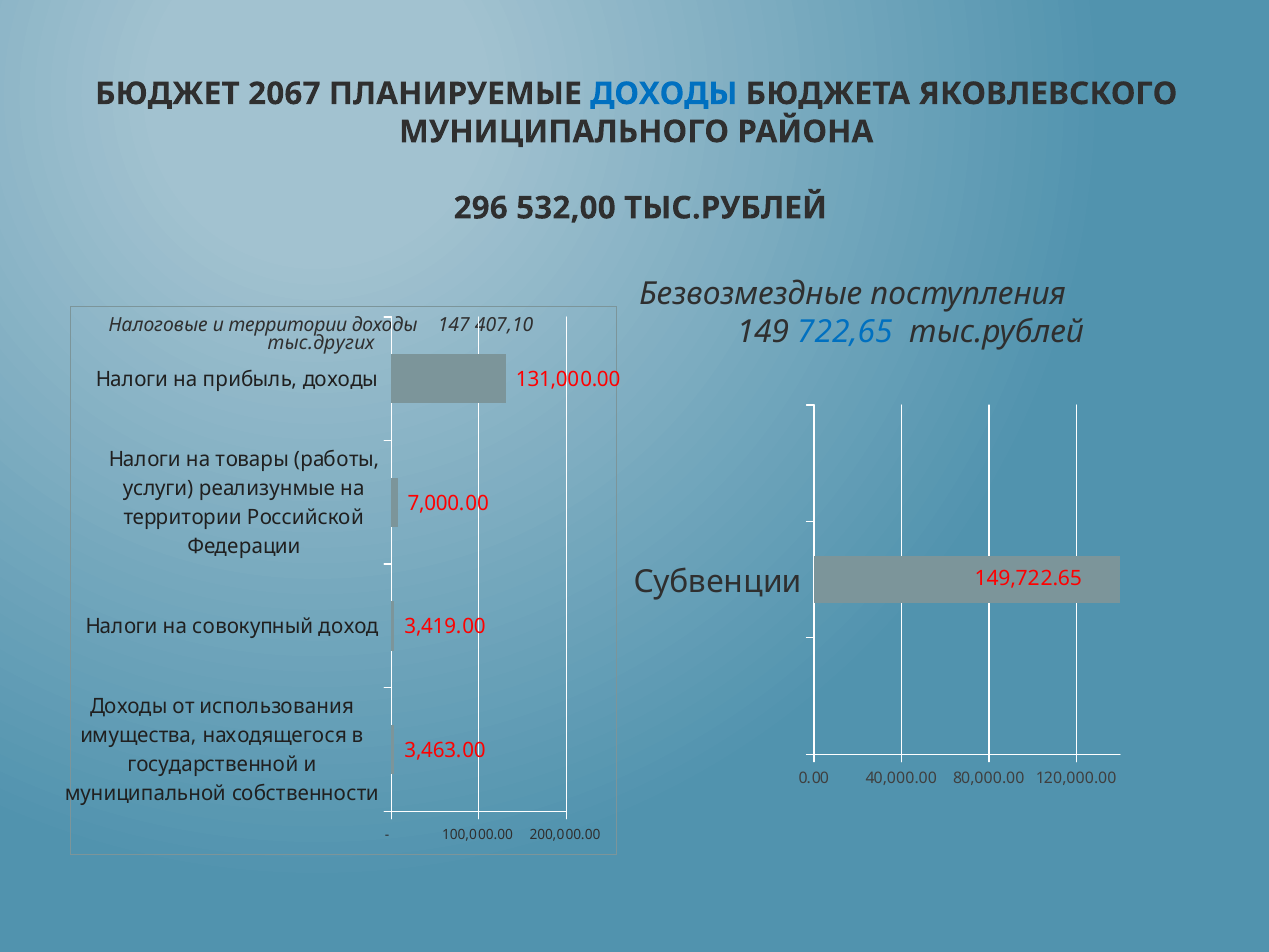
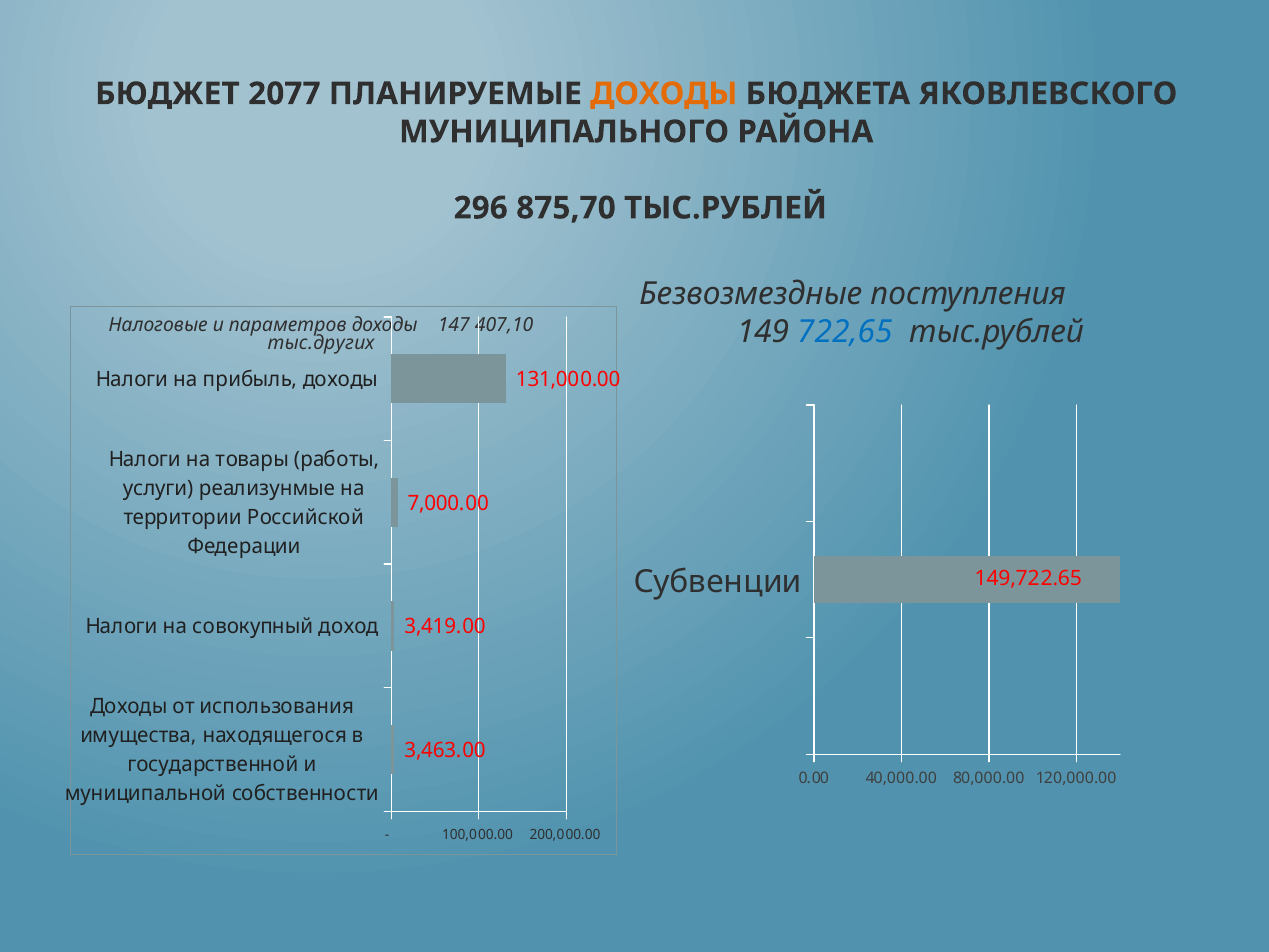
2067: 2067 -> 2077
ДОХОДЫ at (664, 94) colour: blue -> orange
532,00: 532,00 -> 875,70
и территории: территории -> параметров
